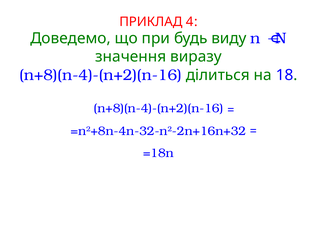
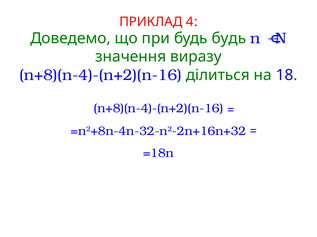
будь виду: виду -> будь
